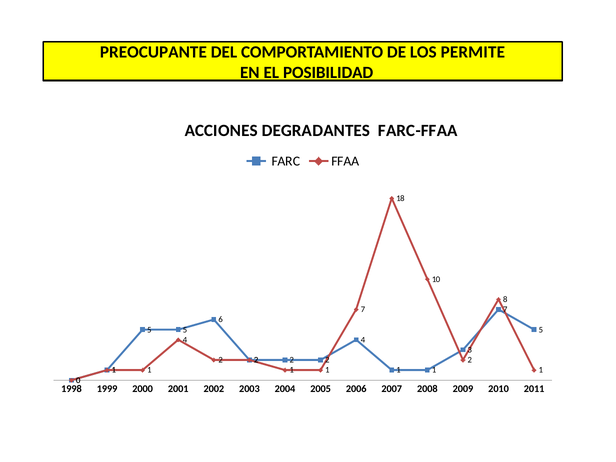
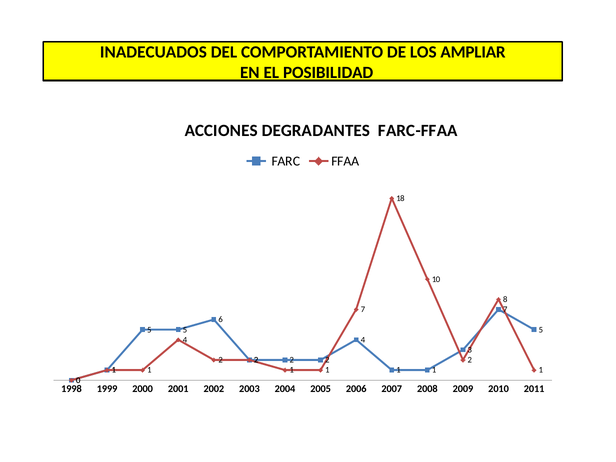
PREOCUPANTE: PREOCUPANTE -> INADECUADOS
PERMITE: PERMITE -> AMPLIAR
